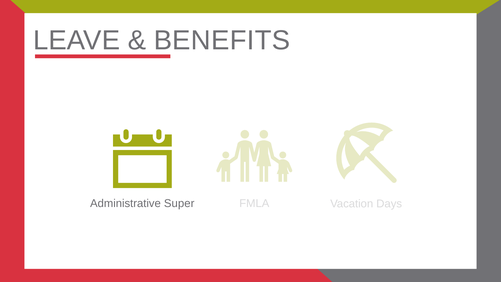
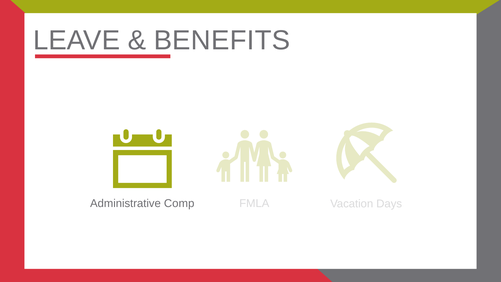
Super: Super -> Comp
